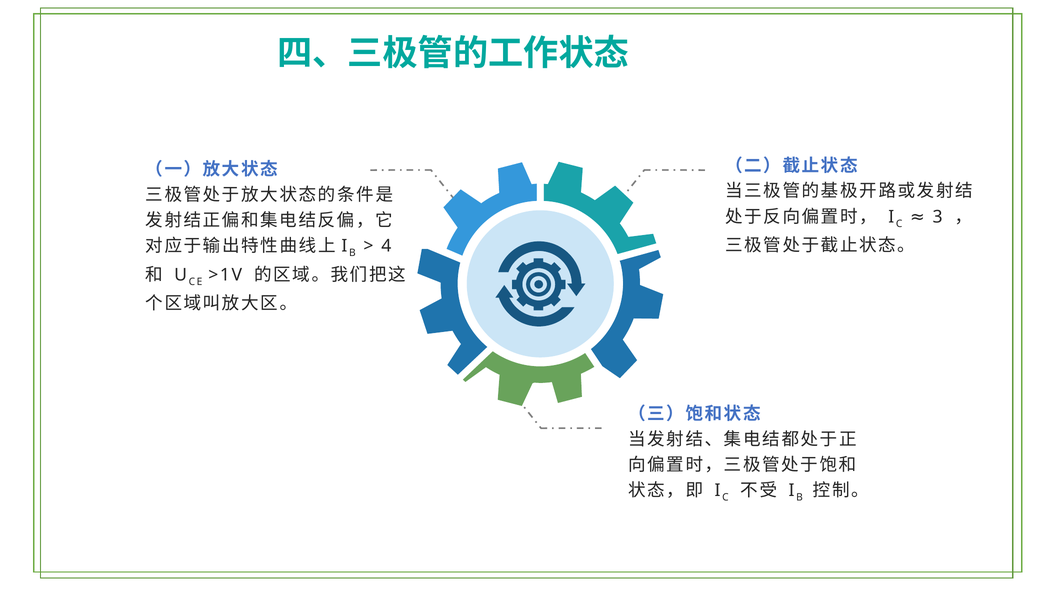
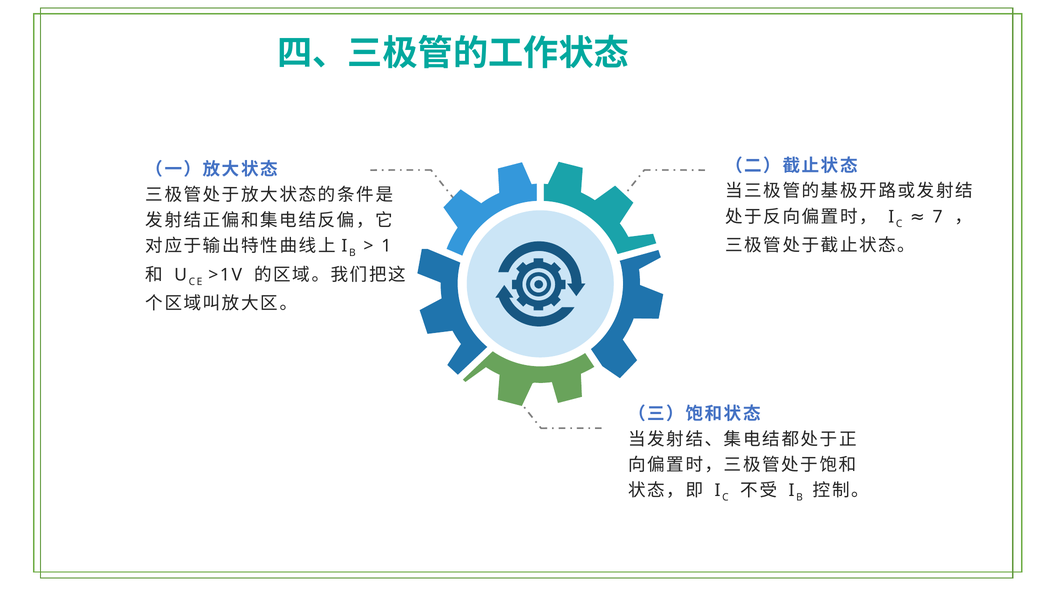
3: 3 -> 7
4: 4 -> 1
